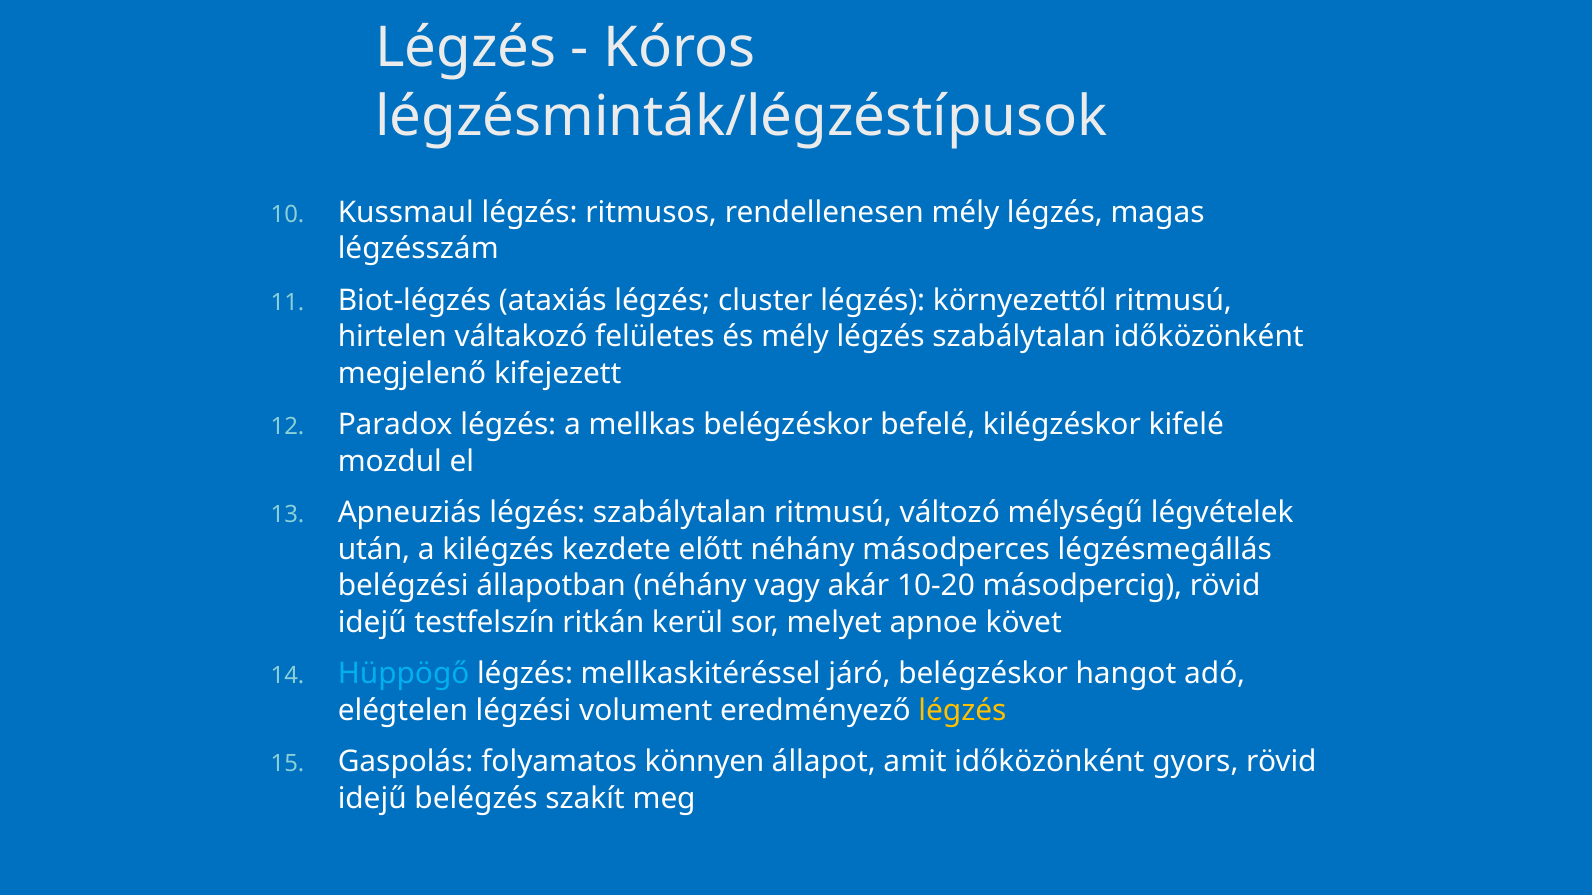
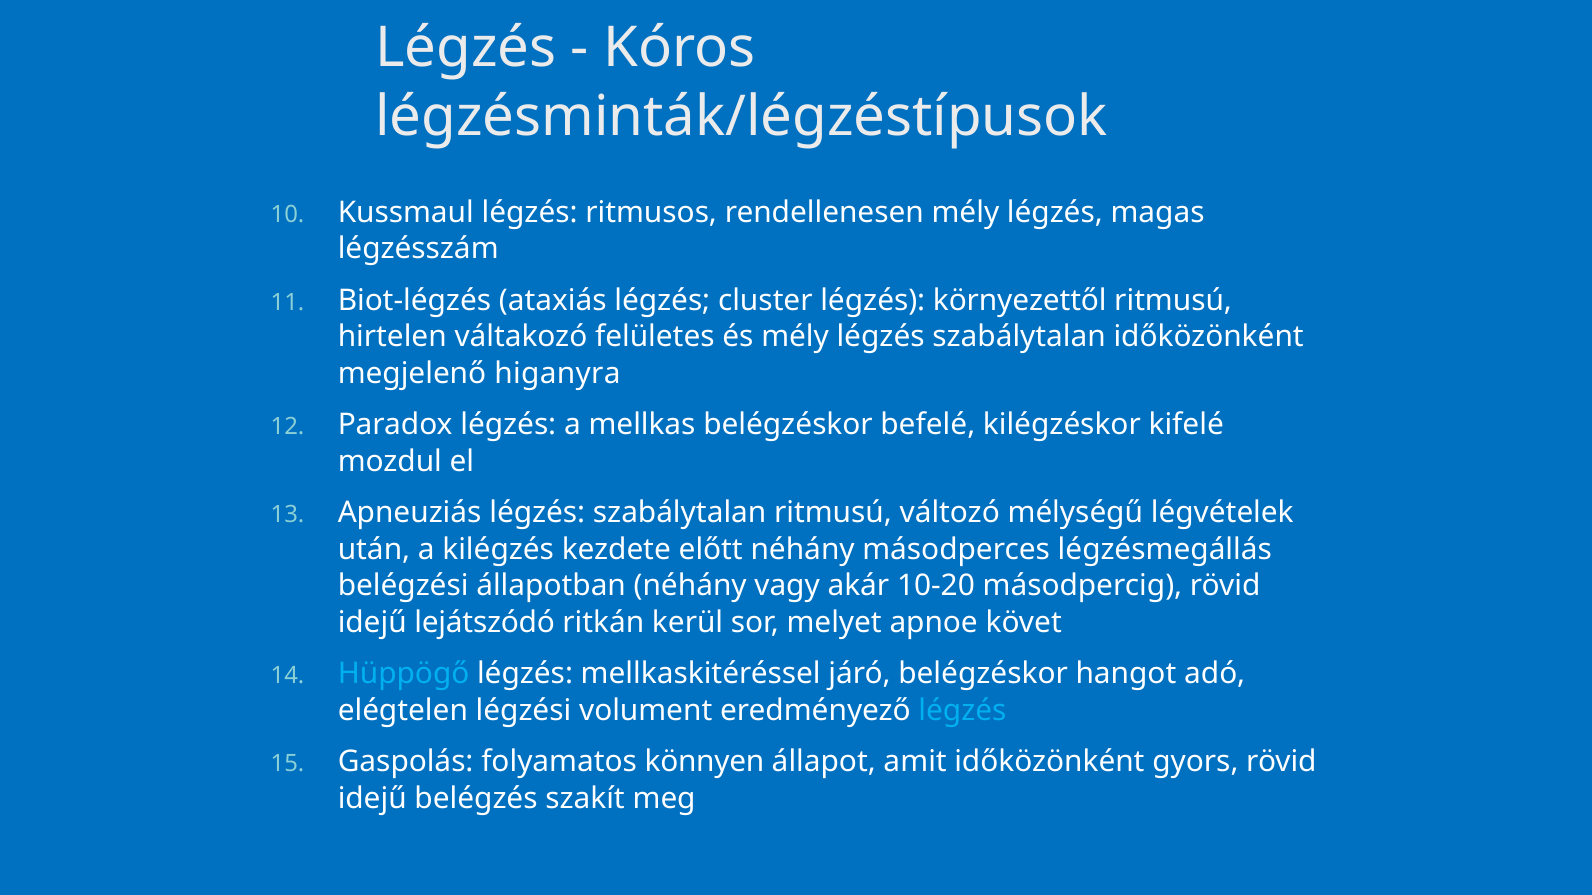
kifejezett: kifejezett -> higanyra
testfelszín: testfelszín -> lejátszódó
légzés at (962, 711) colour: yellow -> light blue
